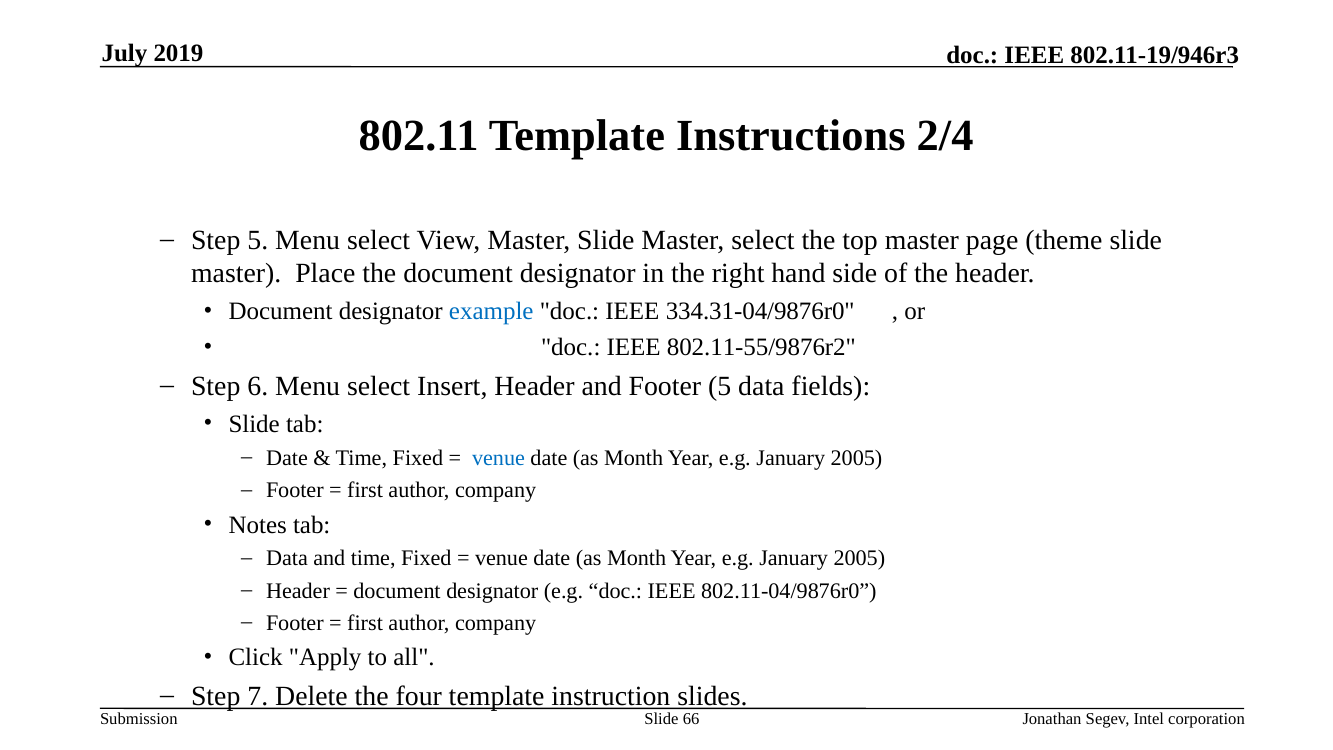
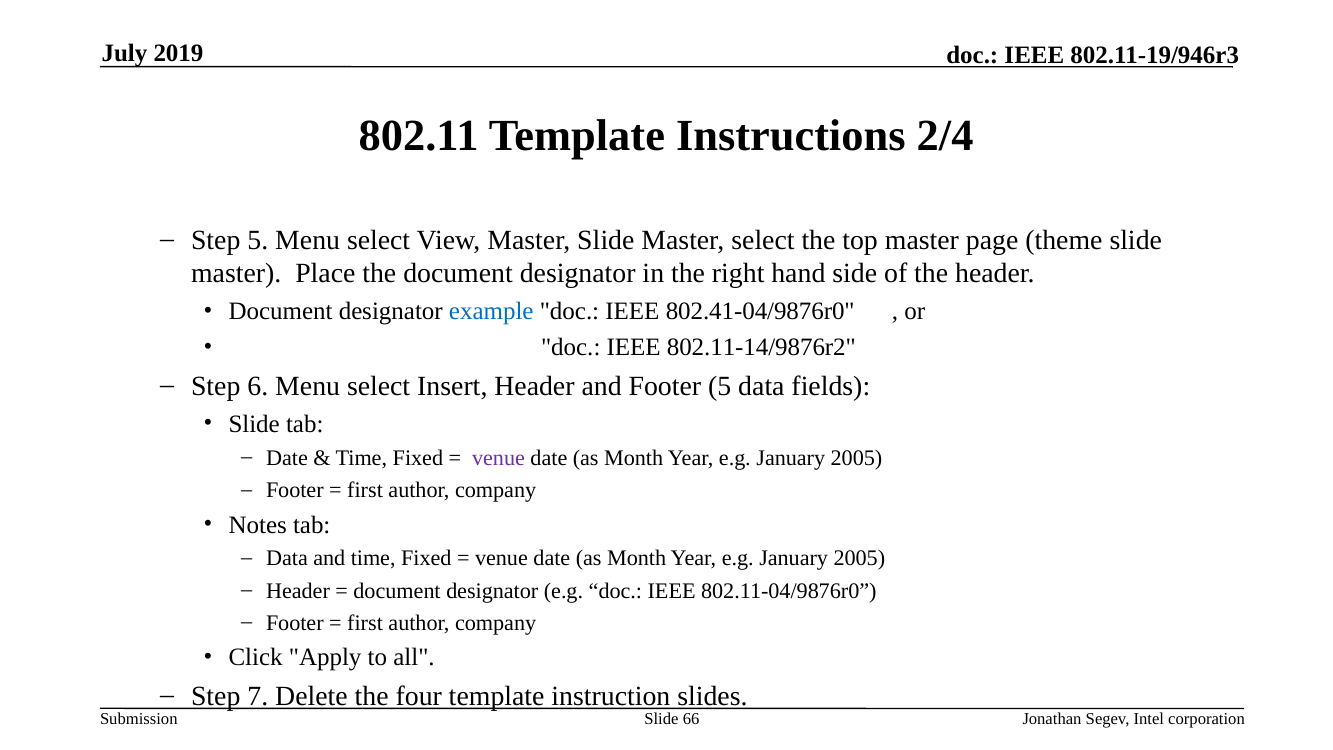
334.31-04/9876r0: 334.31-04/9876r0 -> 802.41-04/9876r0
802.11-55/9876r2: 802.11-55/9876r2 -> 802.11-14/9876r2
venue at (499, 458) colour: blue -> purple
